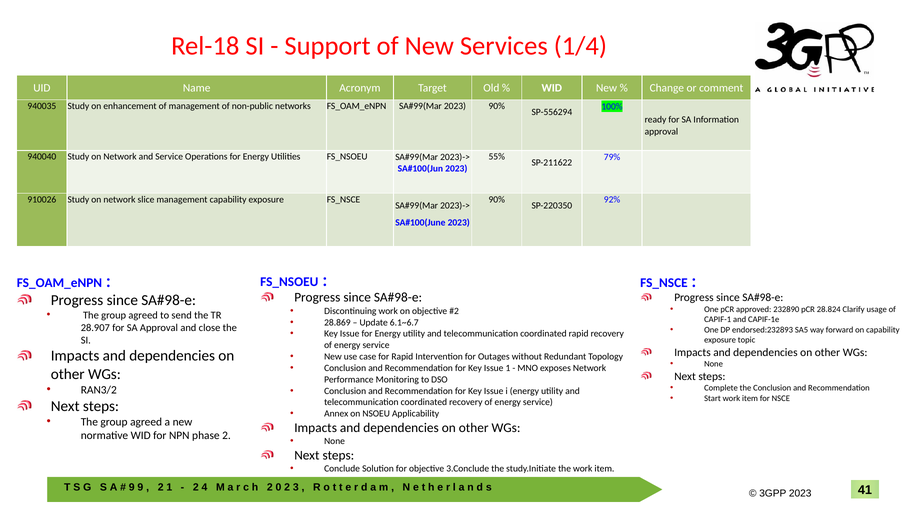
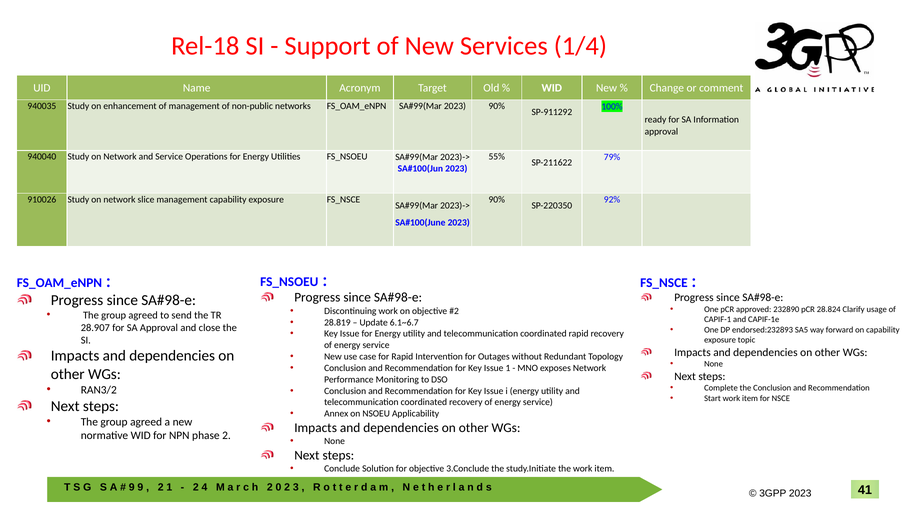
SP-556294: SP-556294 -> SP-911292
28.869: 28.869 -> 28.819
